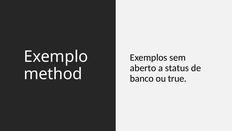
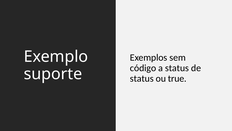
aberto: aberto -> código
method: method -> suporte
banco at (142, 78): banco -> status
